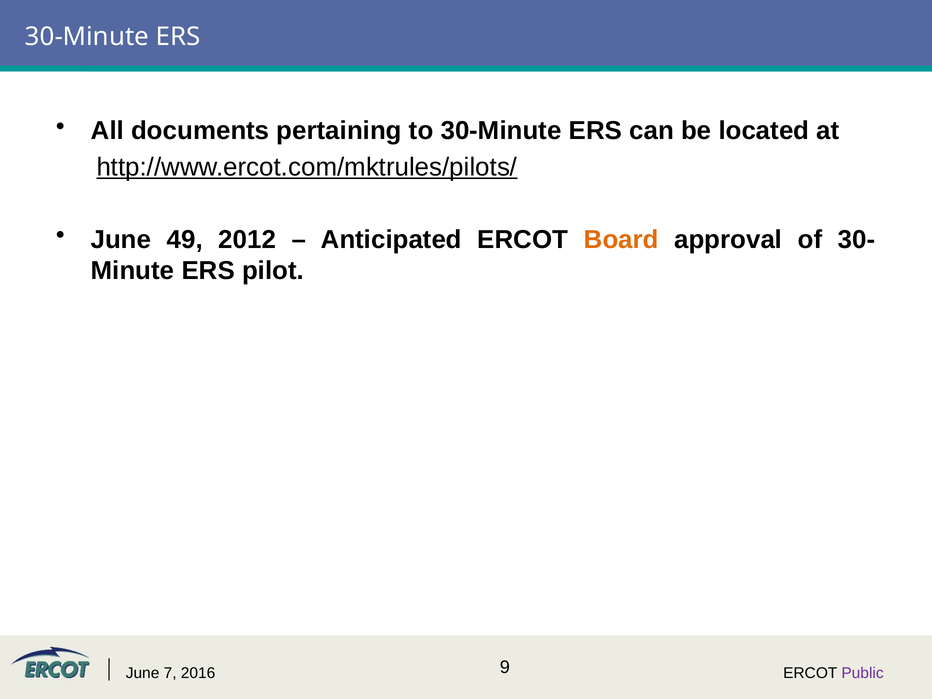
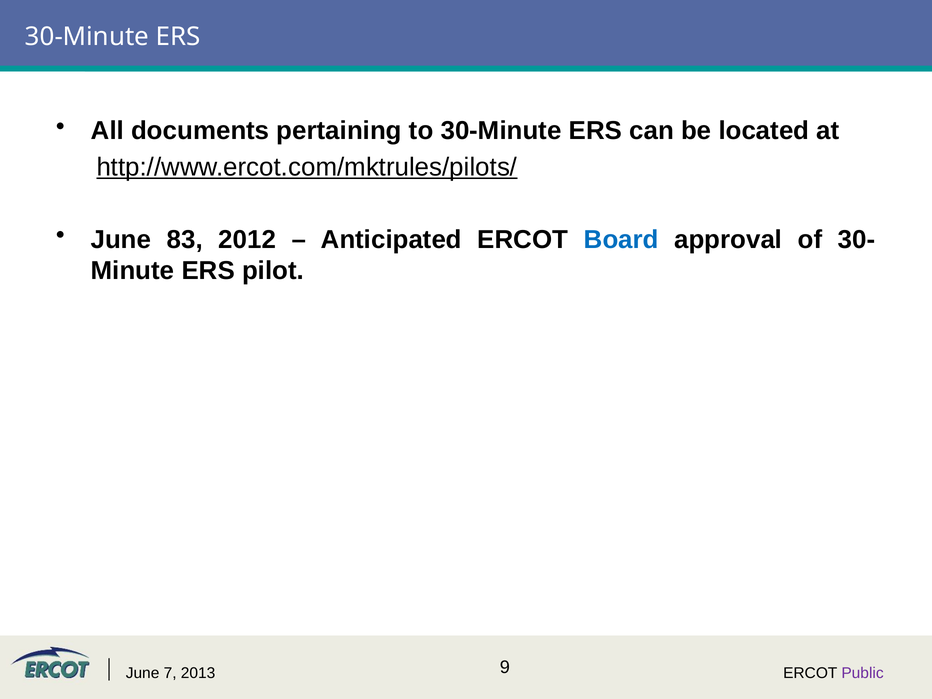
49: 49 -> 83
Board colour: orange -> blue
2016: 2016 -> 2013
